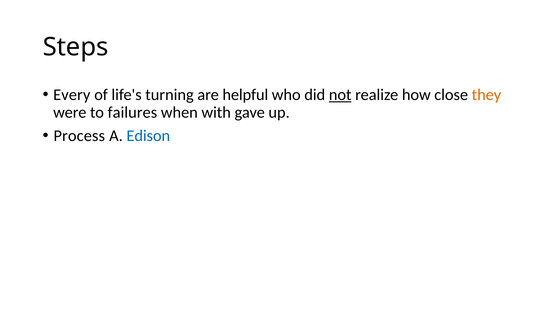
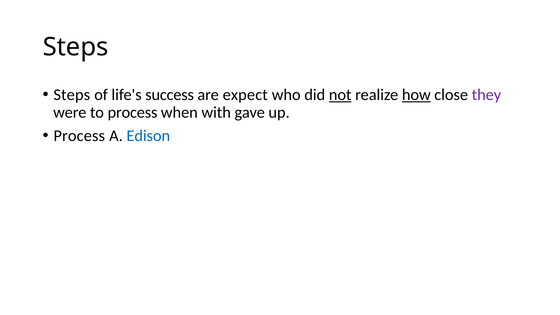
Every at (72, 95): Every -> Steps
turning: turning -> success
helpful: helpful -> expect
how underline: none -> present
they colour: orange -> purple
to failures: failures -> process
